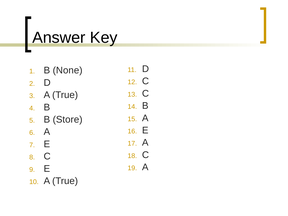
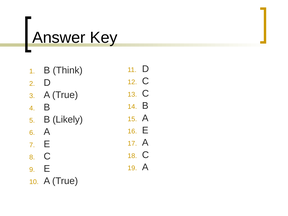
None: None -> Think
Store: Store -> Likely
